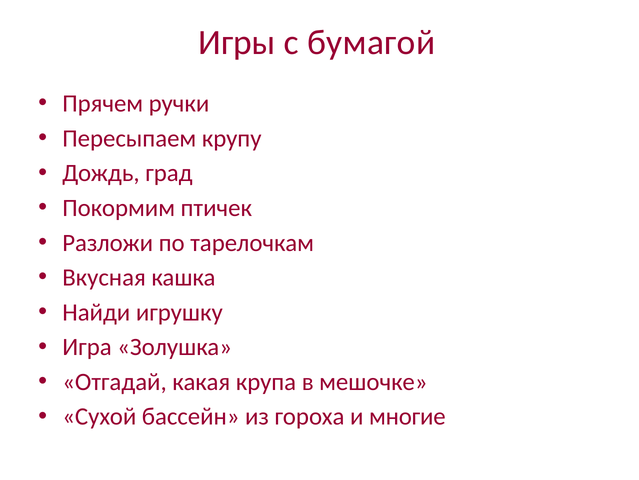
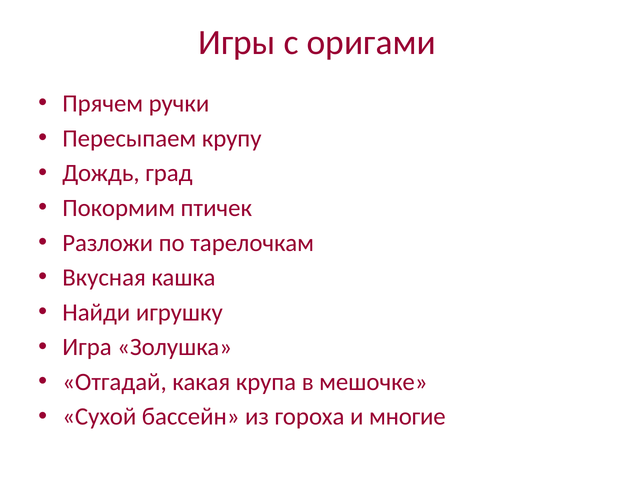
бумагой: бумагой -> оригами
